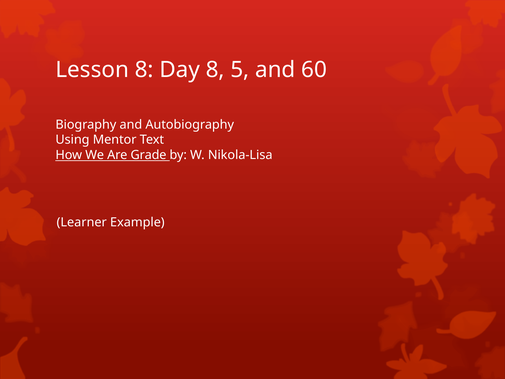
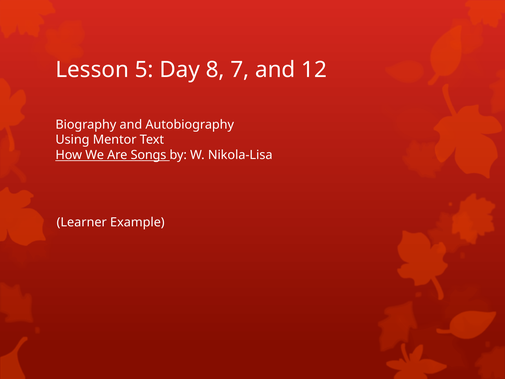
Lesson 8: 8 -> 5
5: 5 -> 7
60: 60 -> 12
Grade: Grade -> Songs
